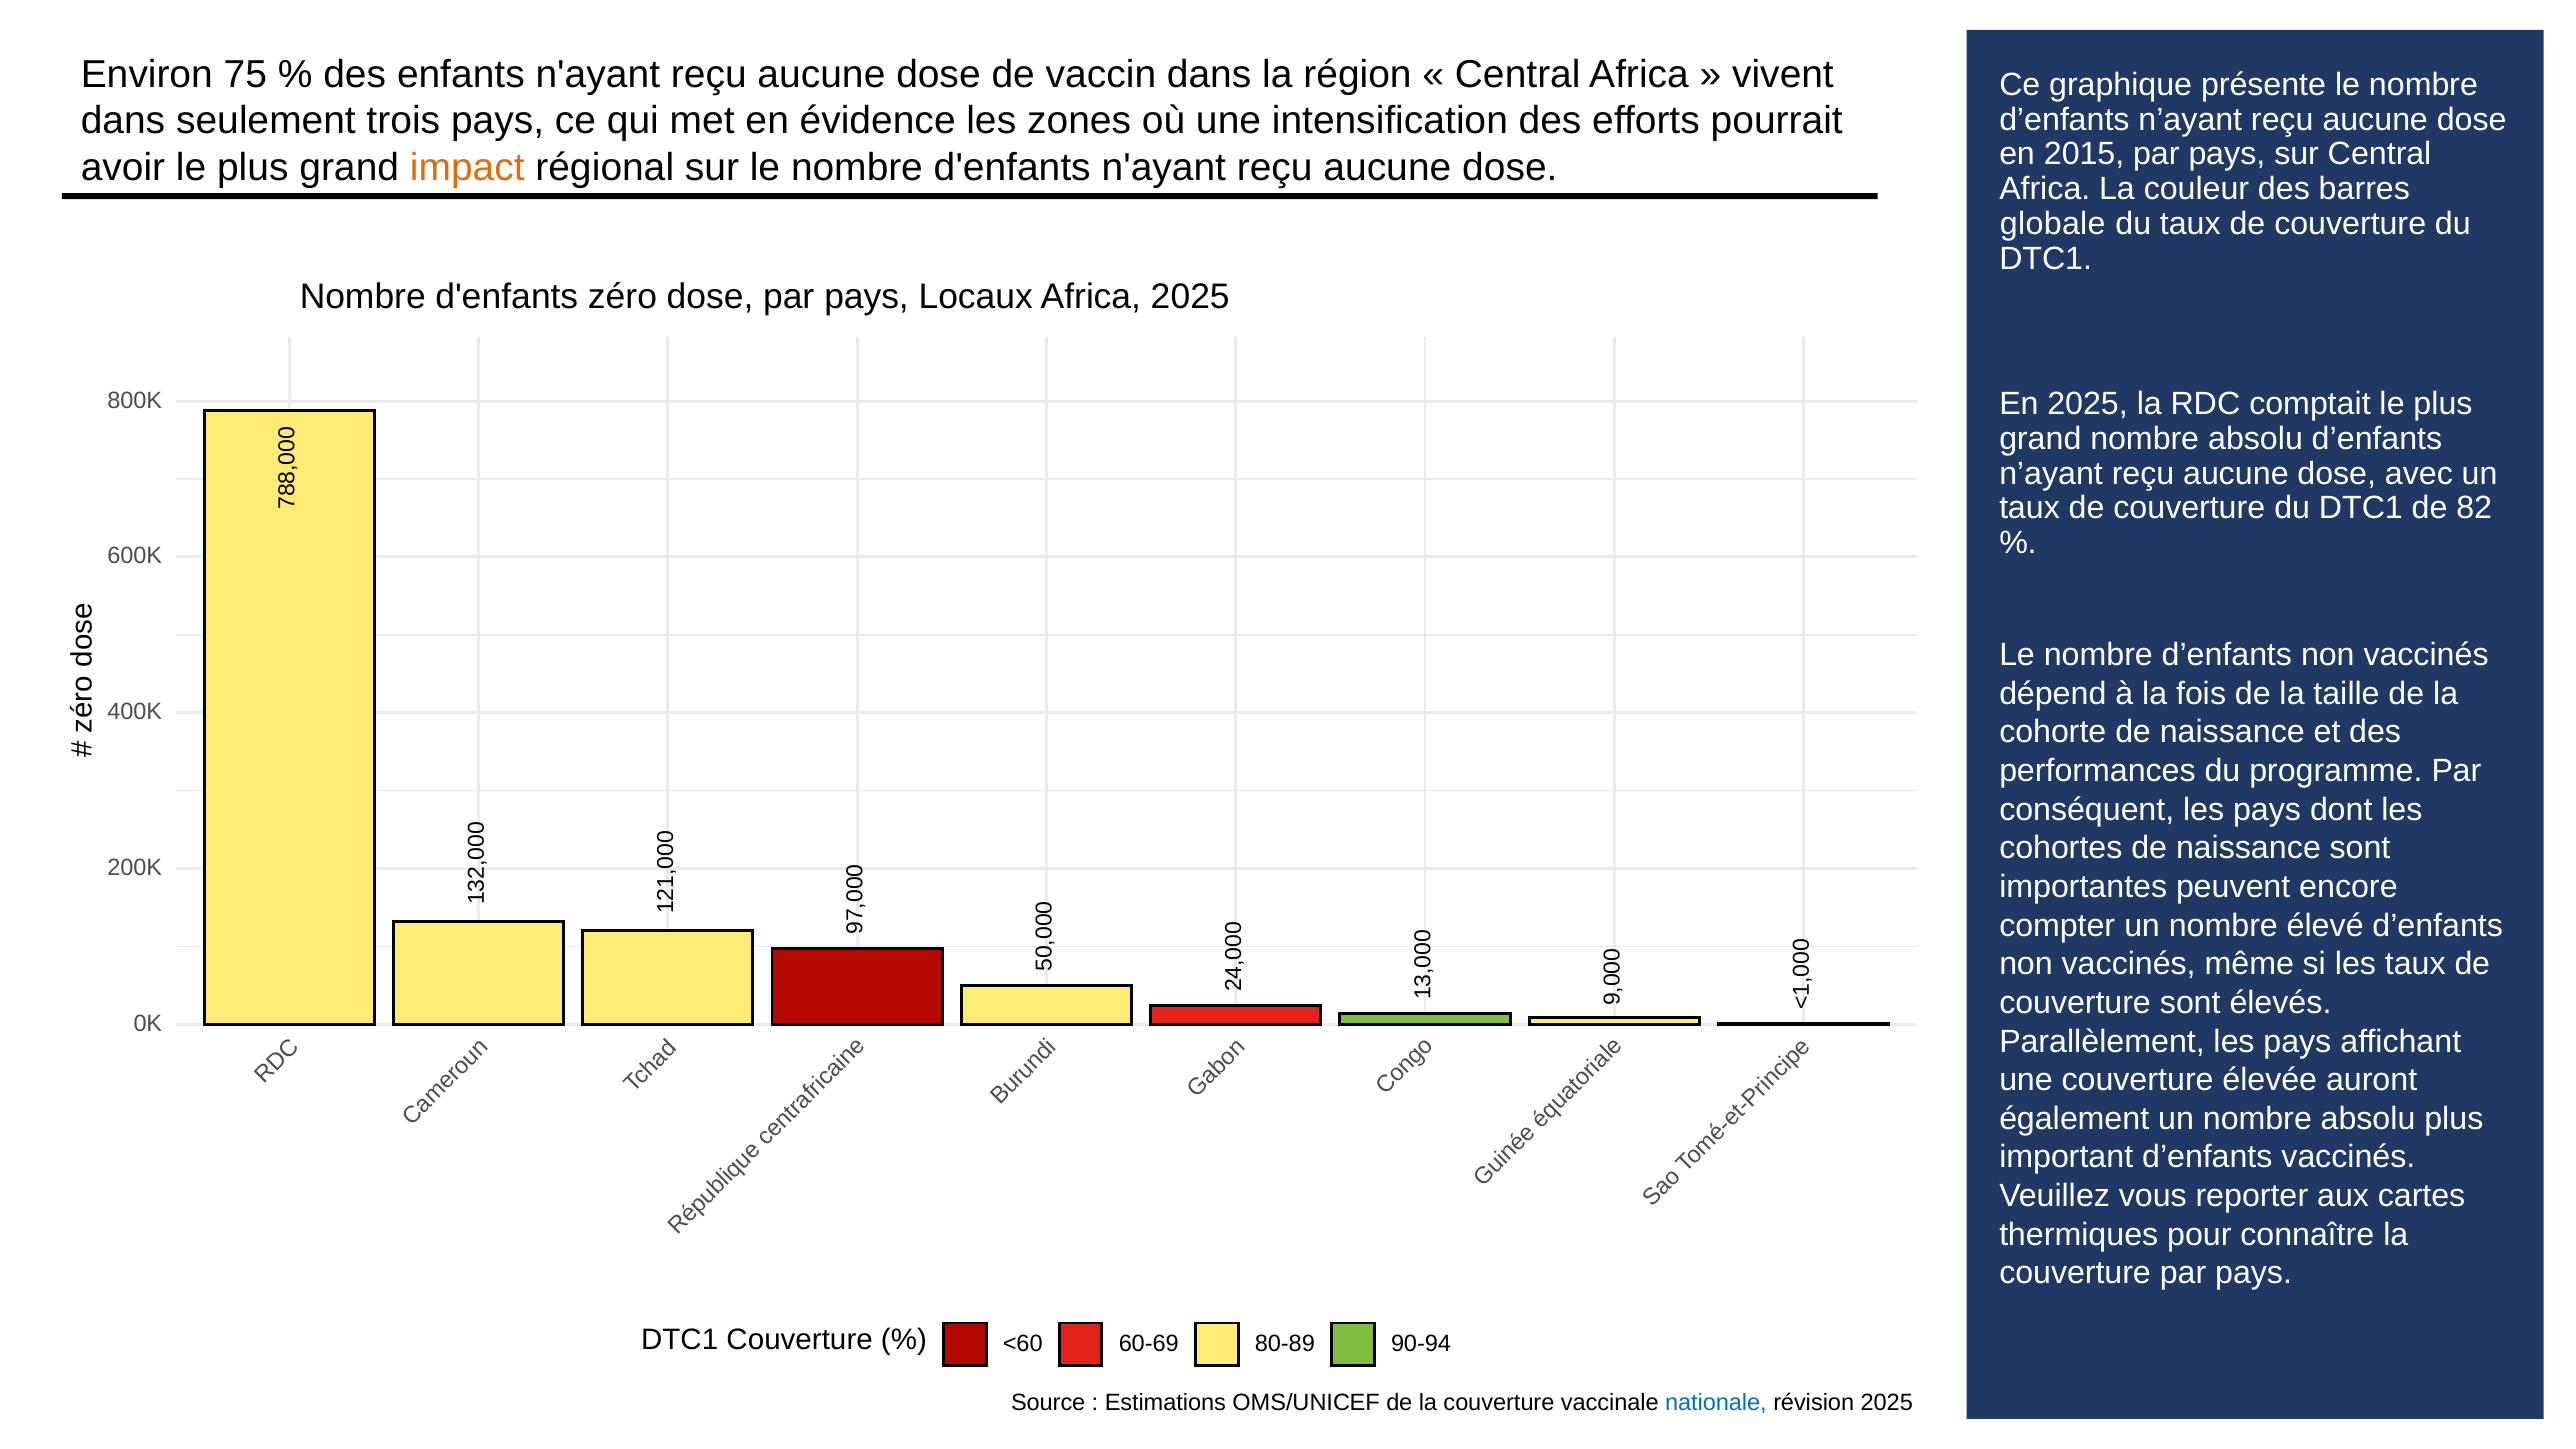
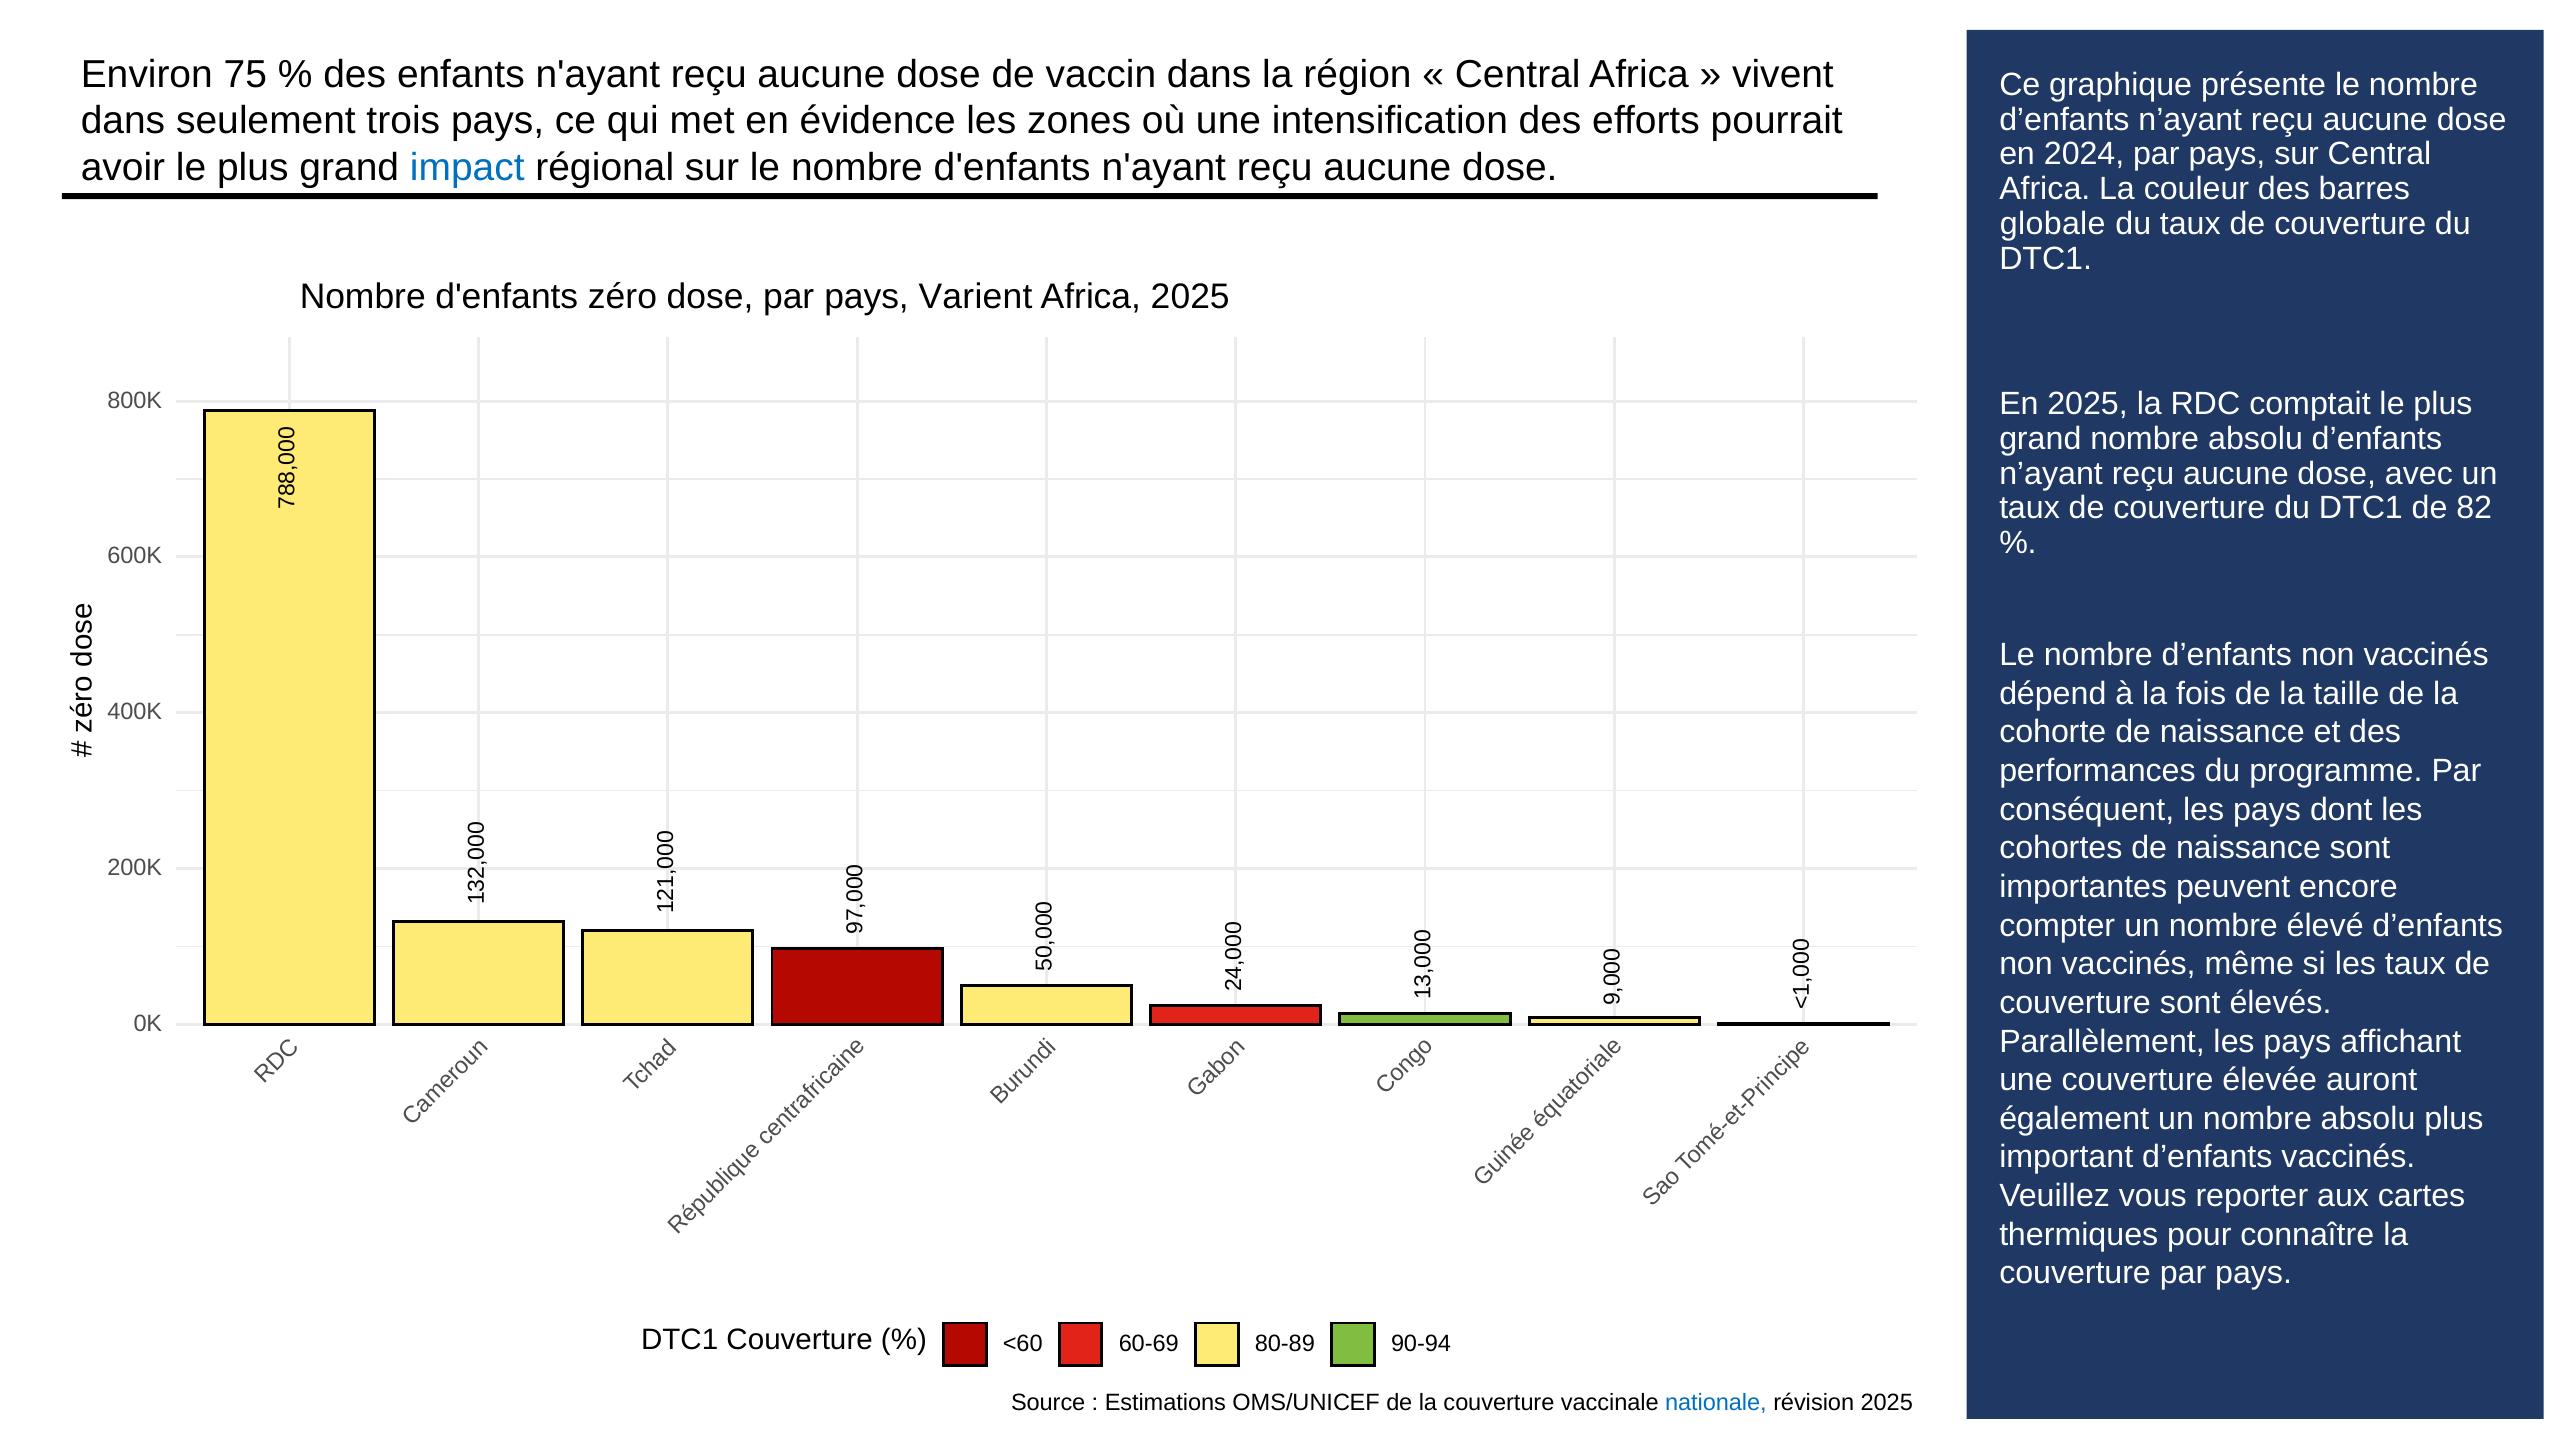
2015: 2015 -> 2024
impact colour: orange -> blue
Locaux: Locaux -> Varient
